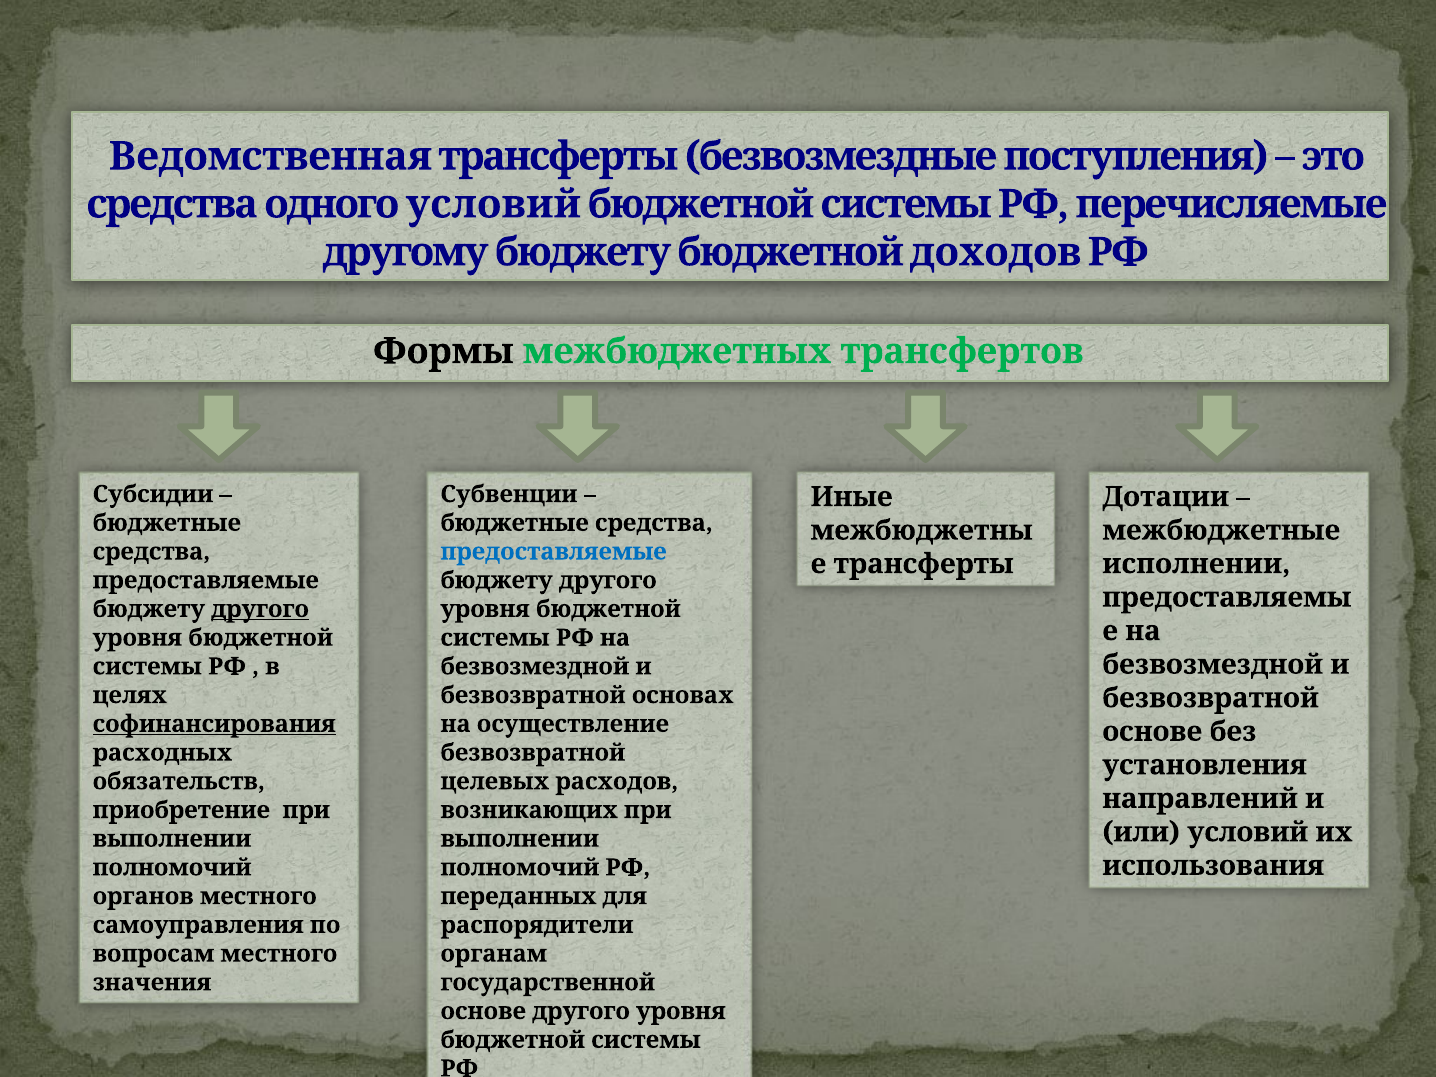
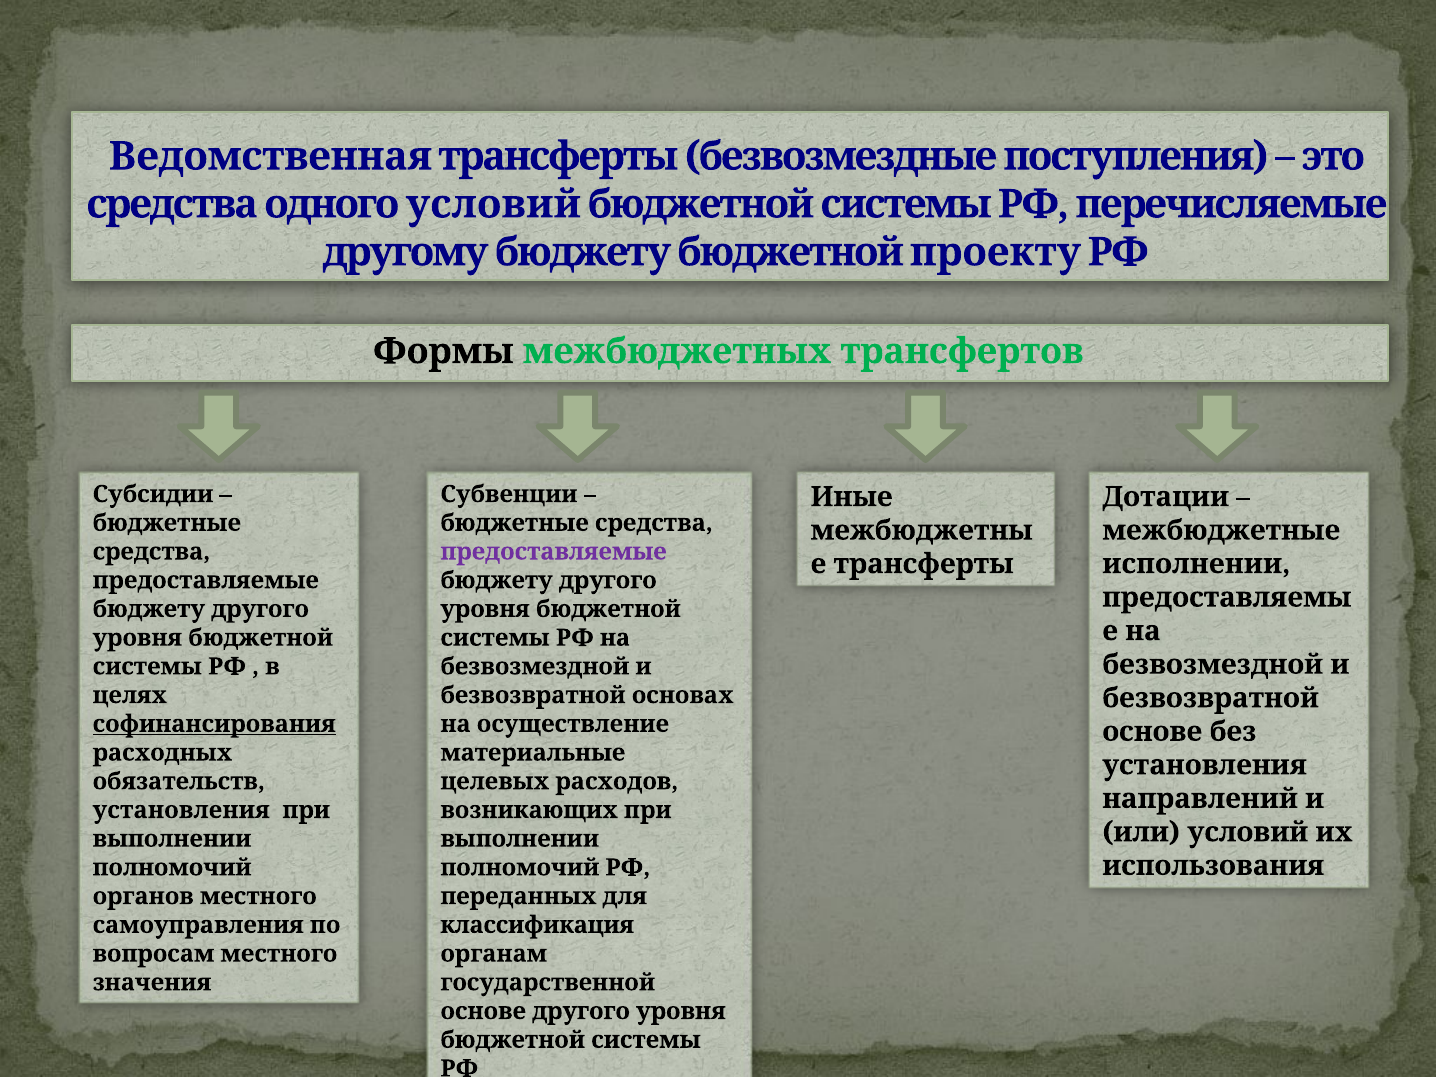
доходов: доходов -> проекту
предоставляемые at (554, 552) colour: blue -> purple
другого at (260, 609) underline: present -> none
безвозвратной at (533, 753): безвозвратной -> материальные
приобретение at (181, 810): приобретение -> установления
распорядители: распорядители -> классификация
